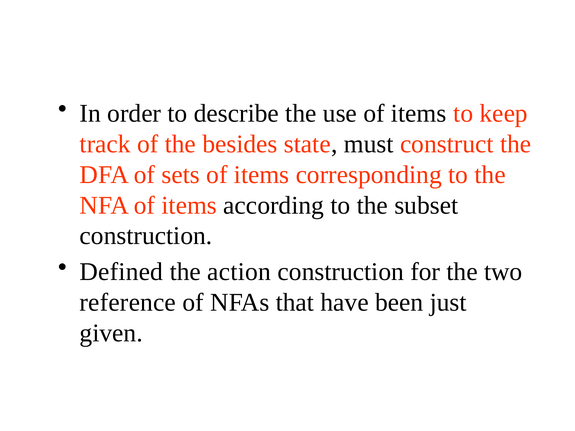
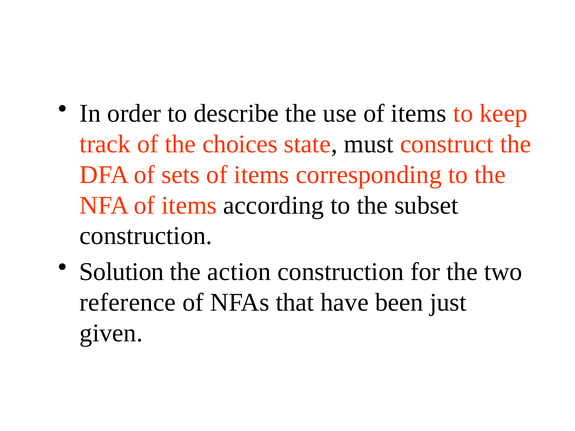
besides: besides -> choices
Defined: Defined -> Solution
